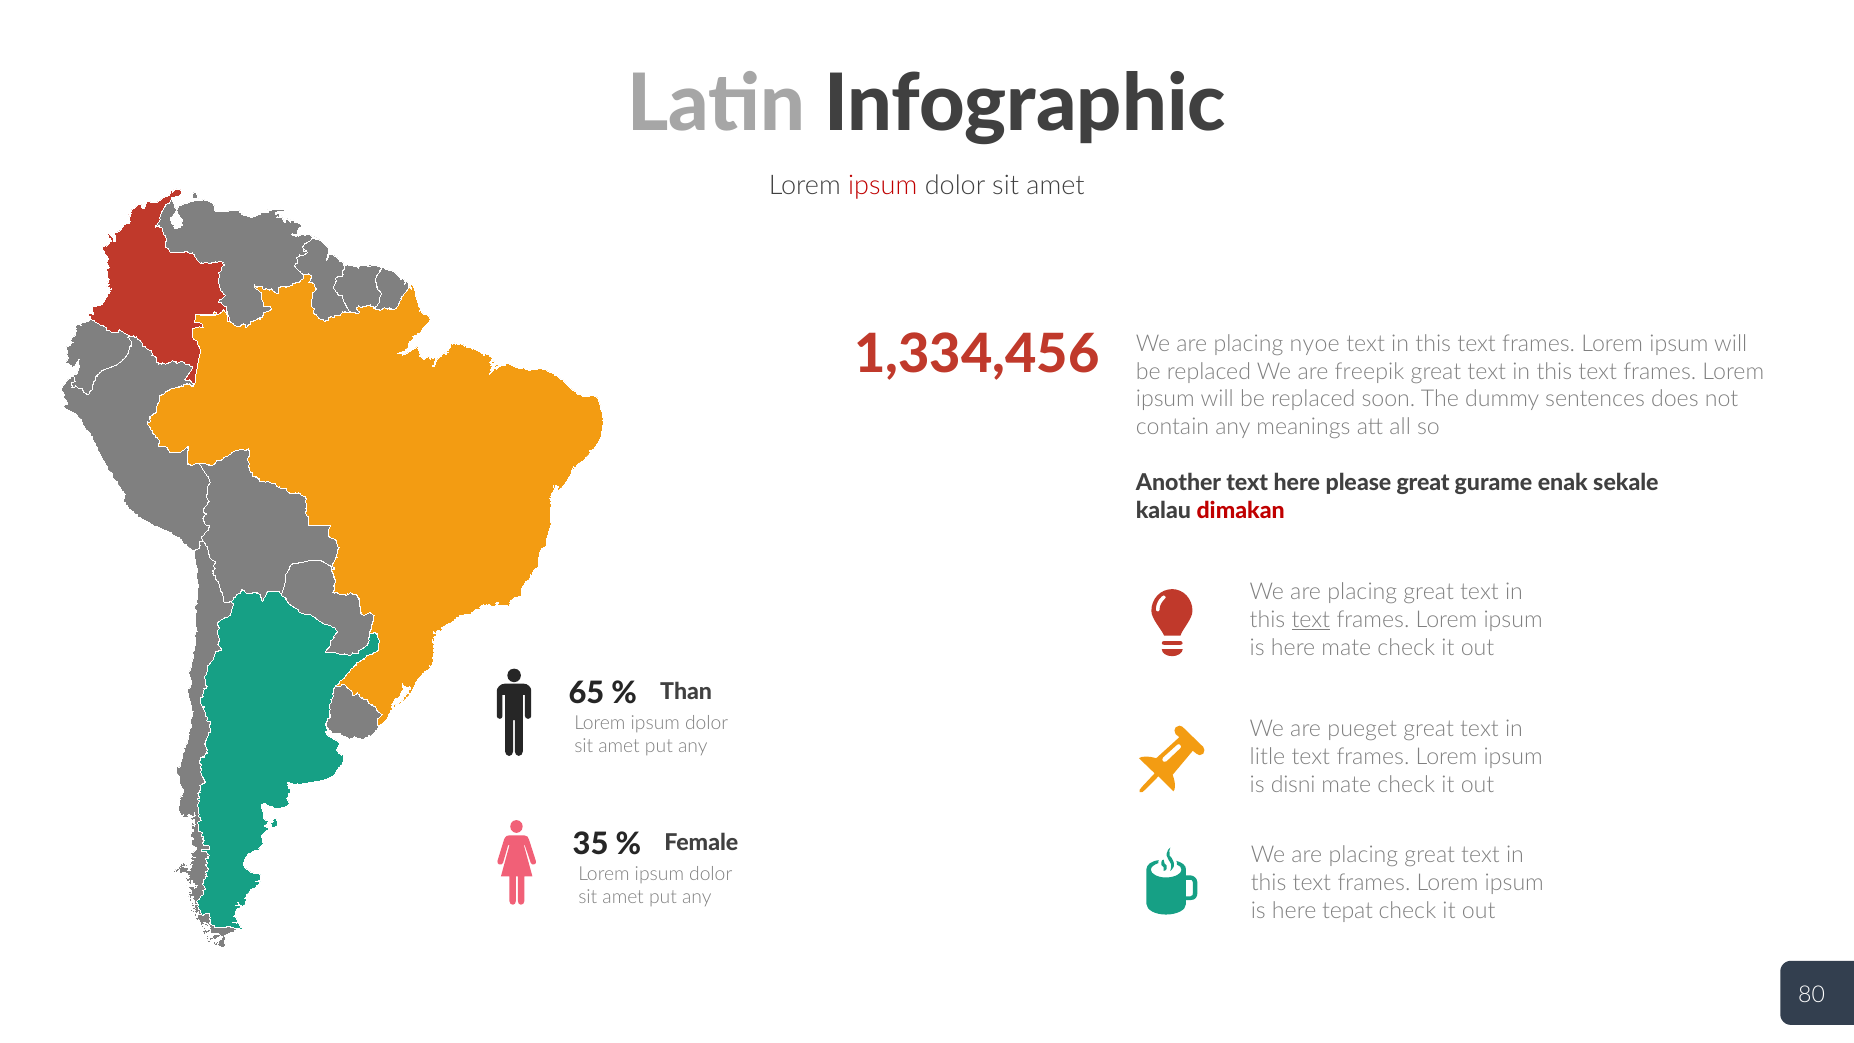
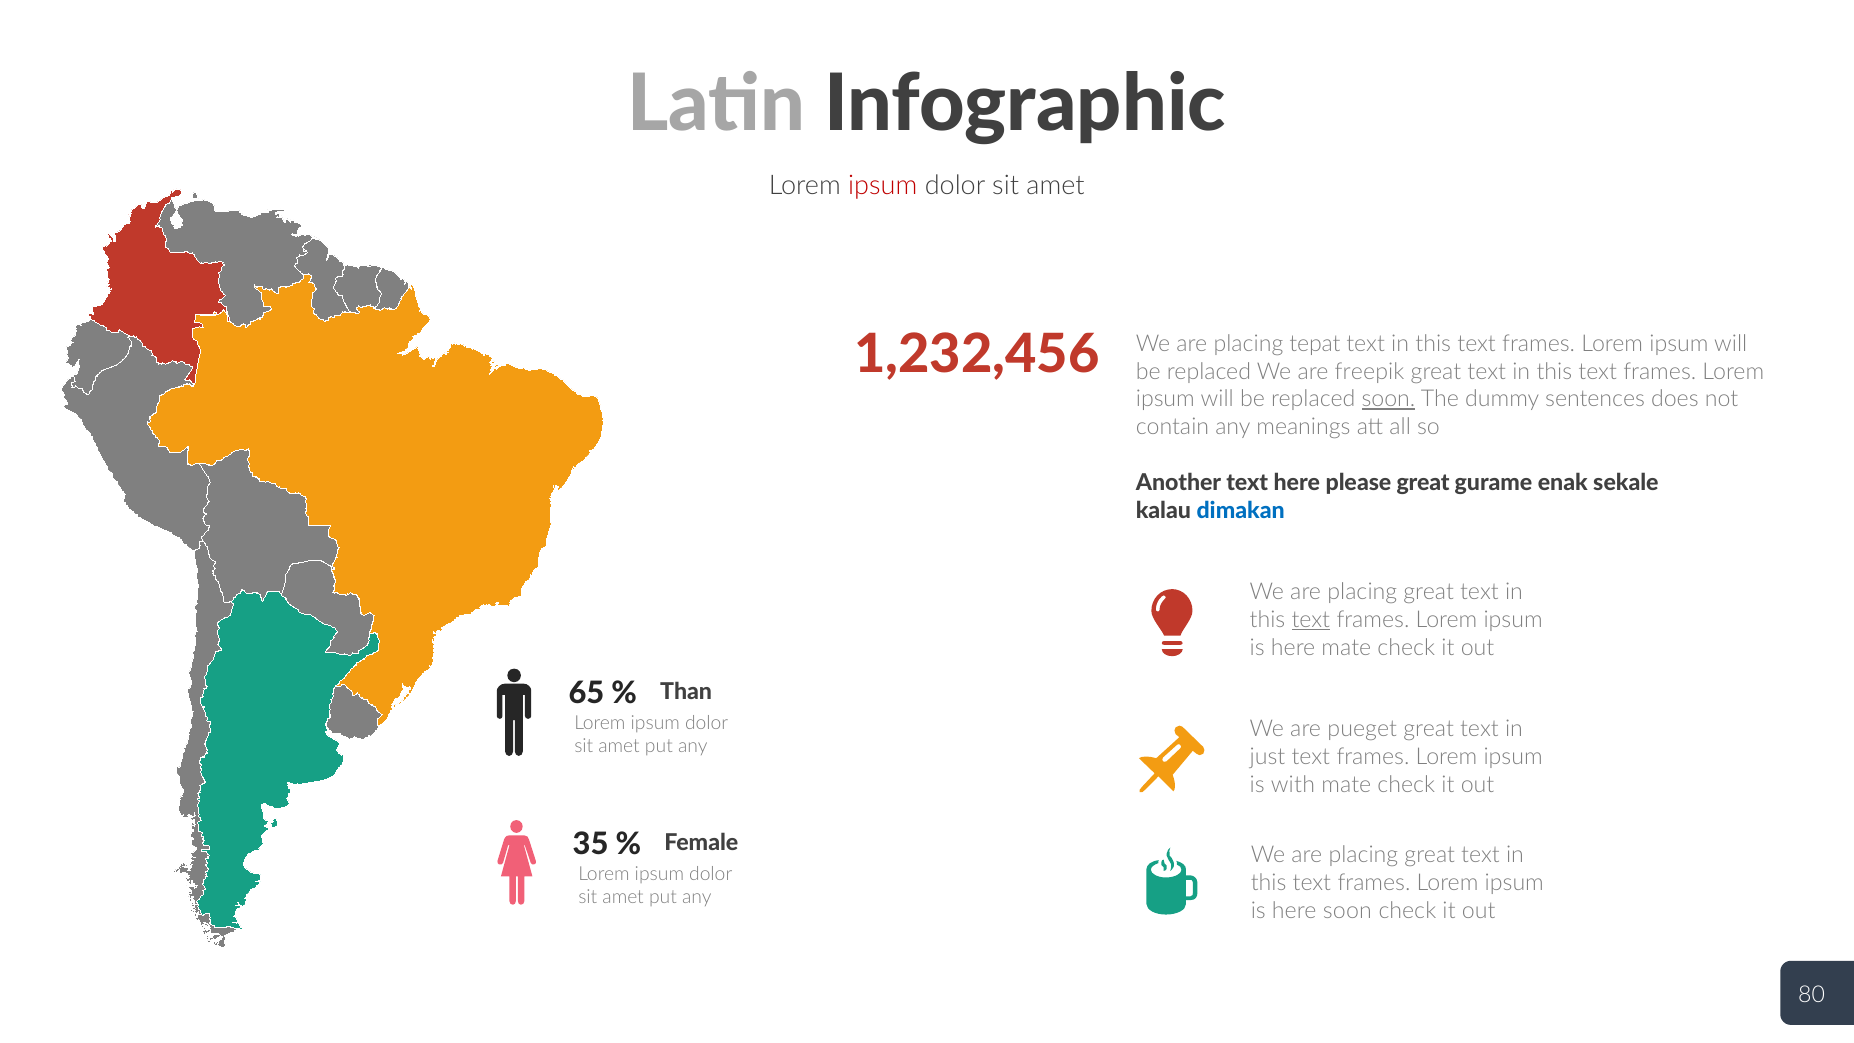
1,334,456: 1,334,456 -> 1,232,456
nyoe: nyoe -> tepat
soon at (1388, 399) underline: none -> present
dimakan colour: red -> blue
litle: litle -> just
disni: disni -> with
here tepat: tepat -> soon
